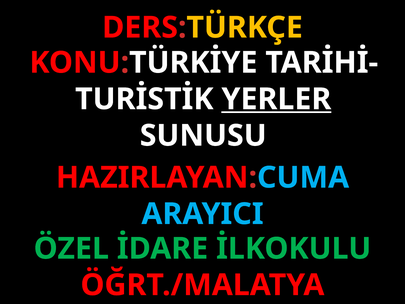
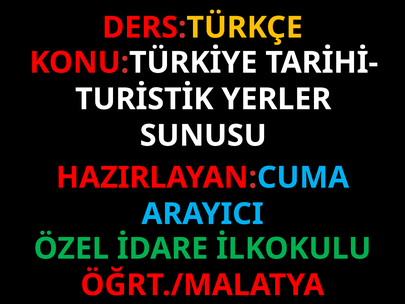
YERLER underline: present -> none
